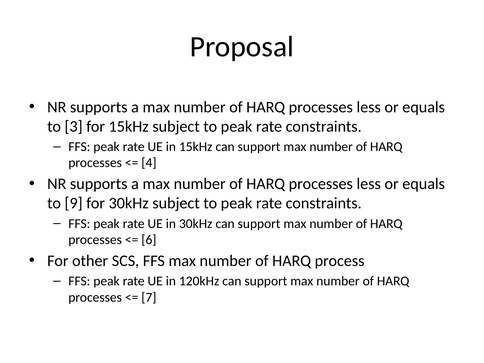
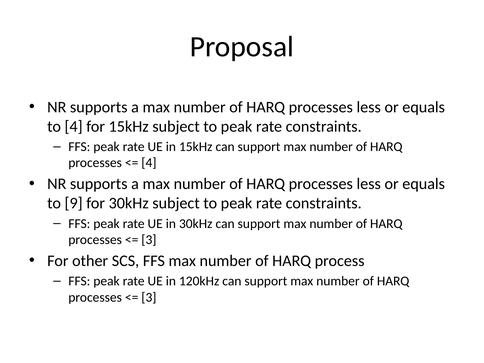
to 3: 3 -> 4
6 at (149, 240): 6 -> 3
7 at (149, 297): 7 -> 3
